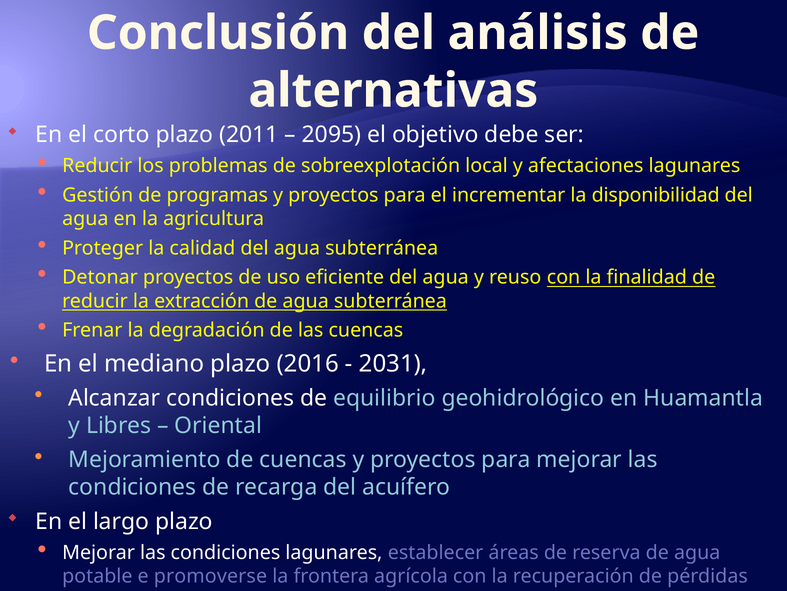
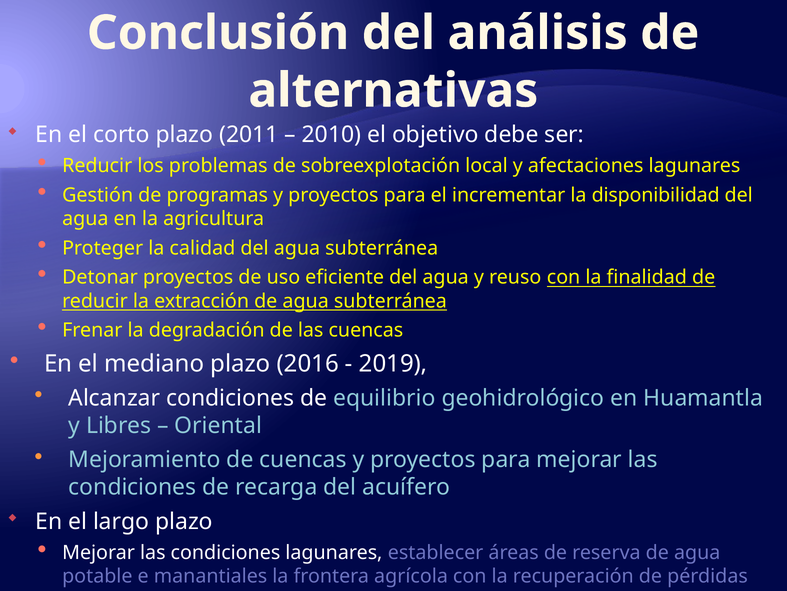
2095: 2095 -> 2010
2031: 2031 -> 2019
promoverse: promoverse -> manantiales
